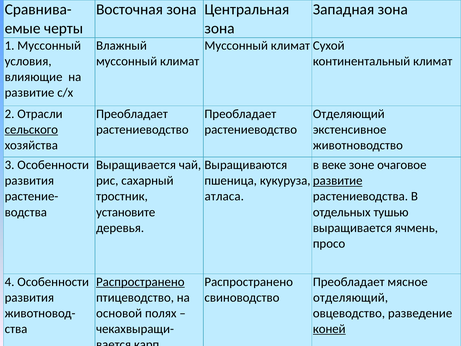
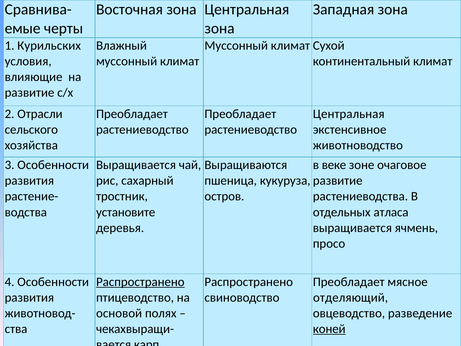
1 Муссонный: Муссонный -> Курильских
Отделяющий at (349, 114): Отделяющий -> Центральная
сельского underline: present -> none
развитие at (338, 181) underline: present -> none
атласа: атласа -> остров
тушью: тушью -> атласа
